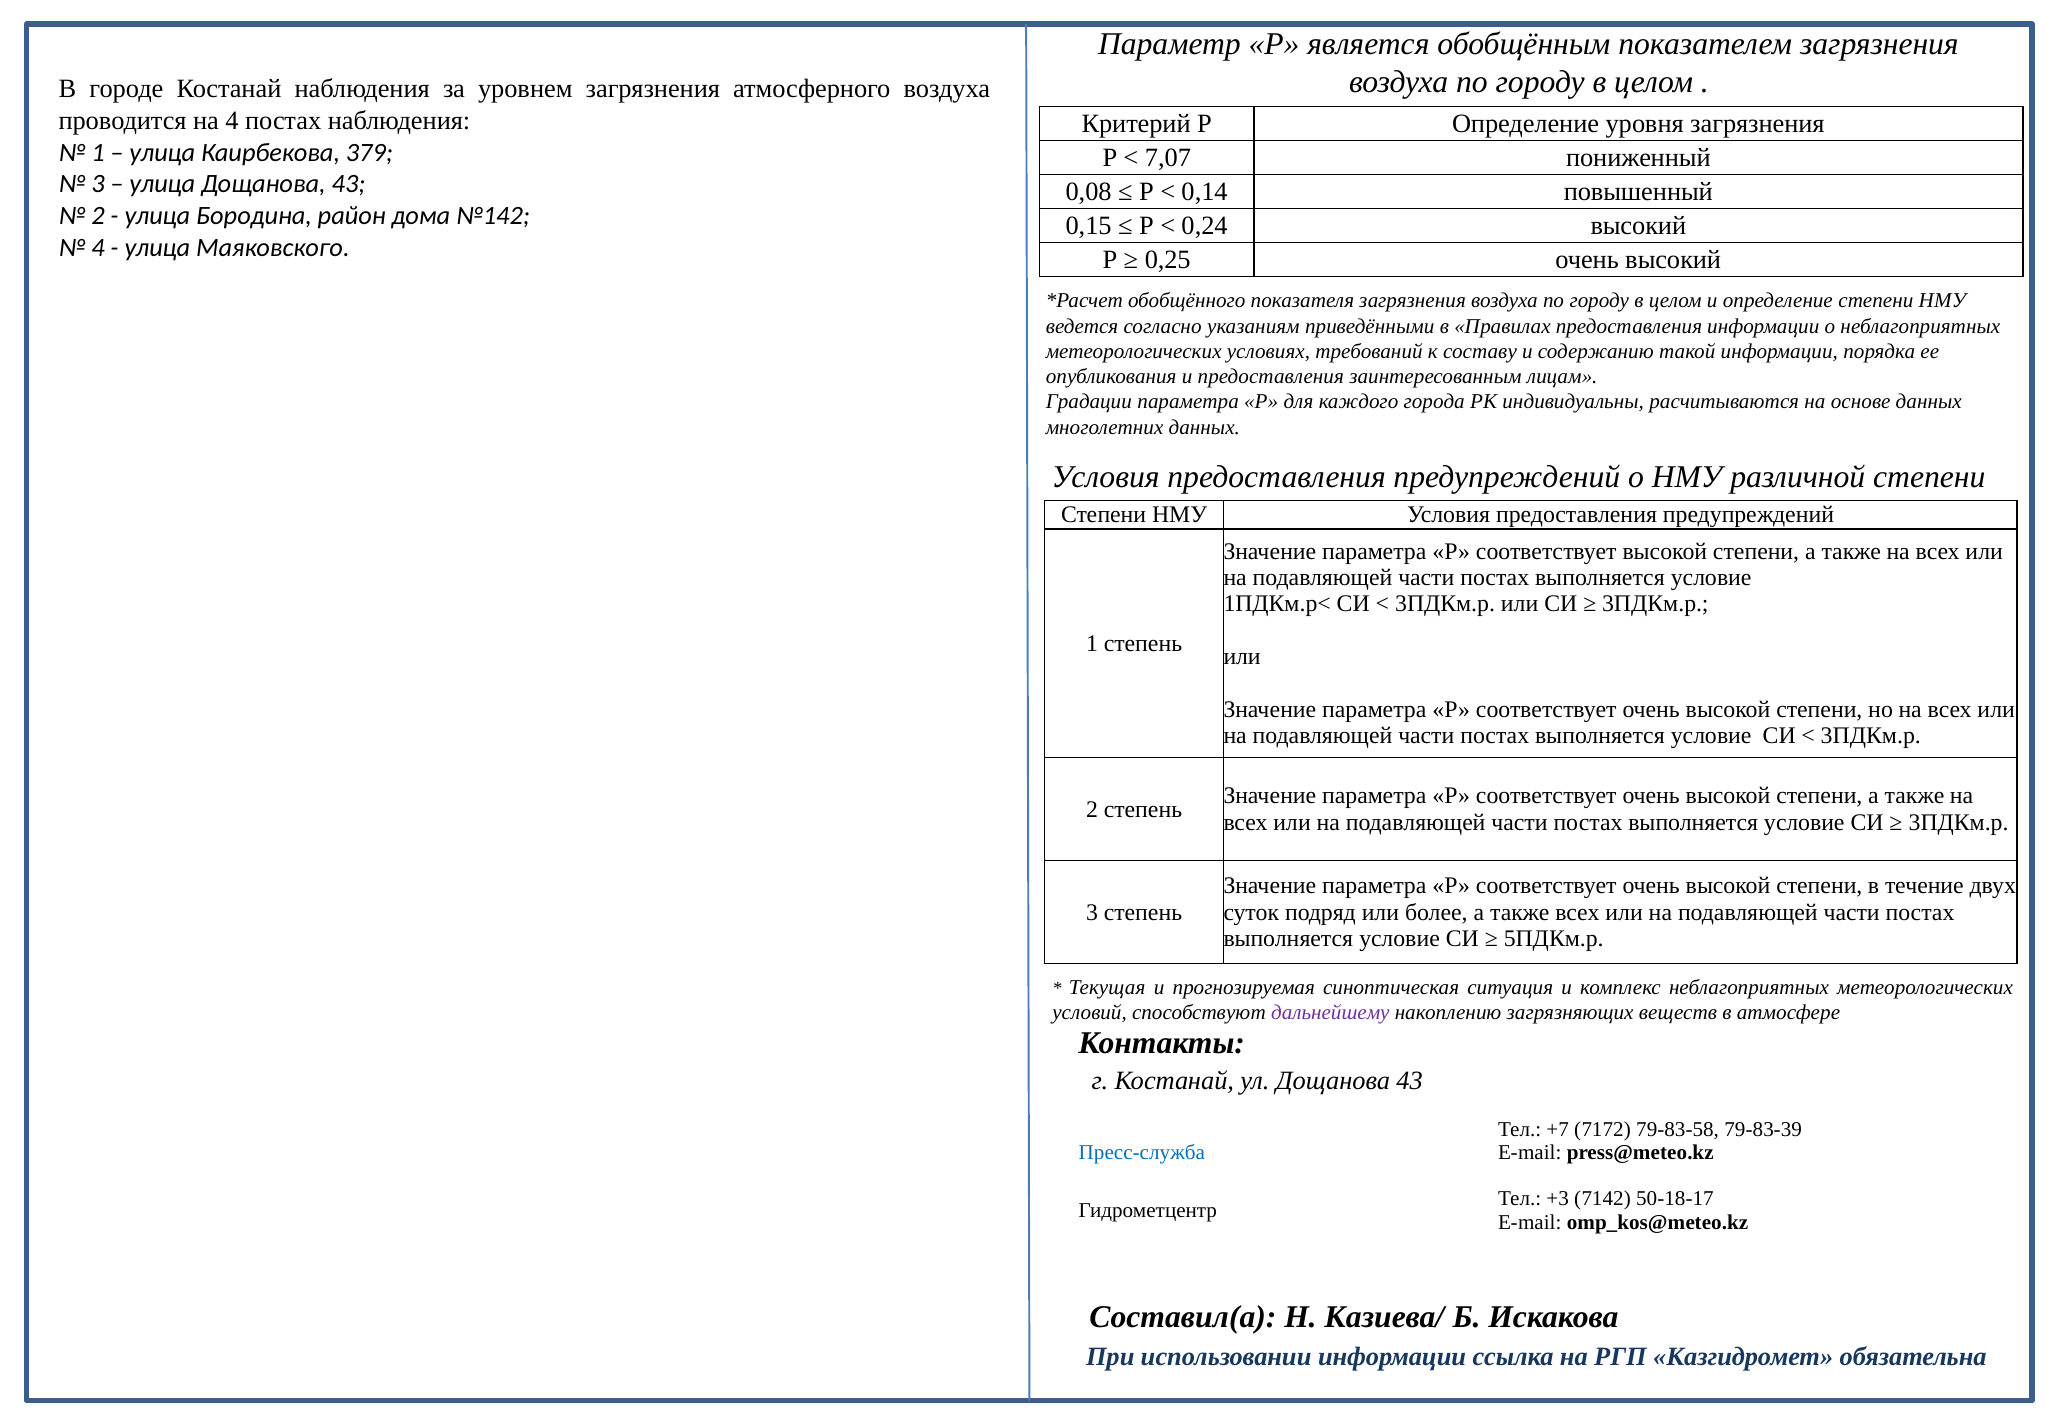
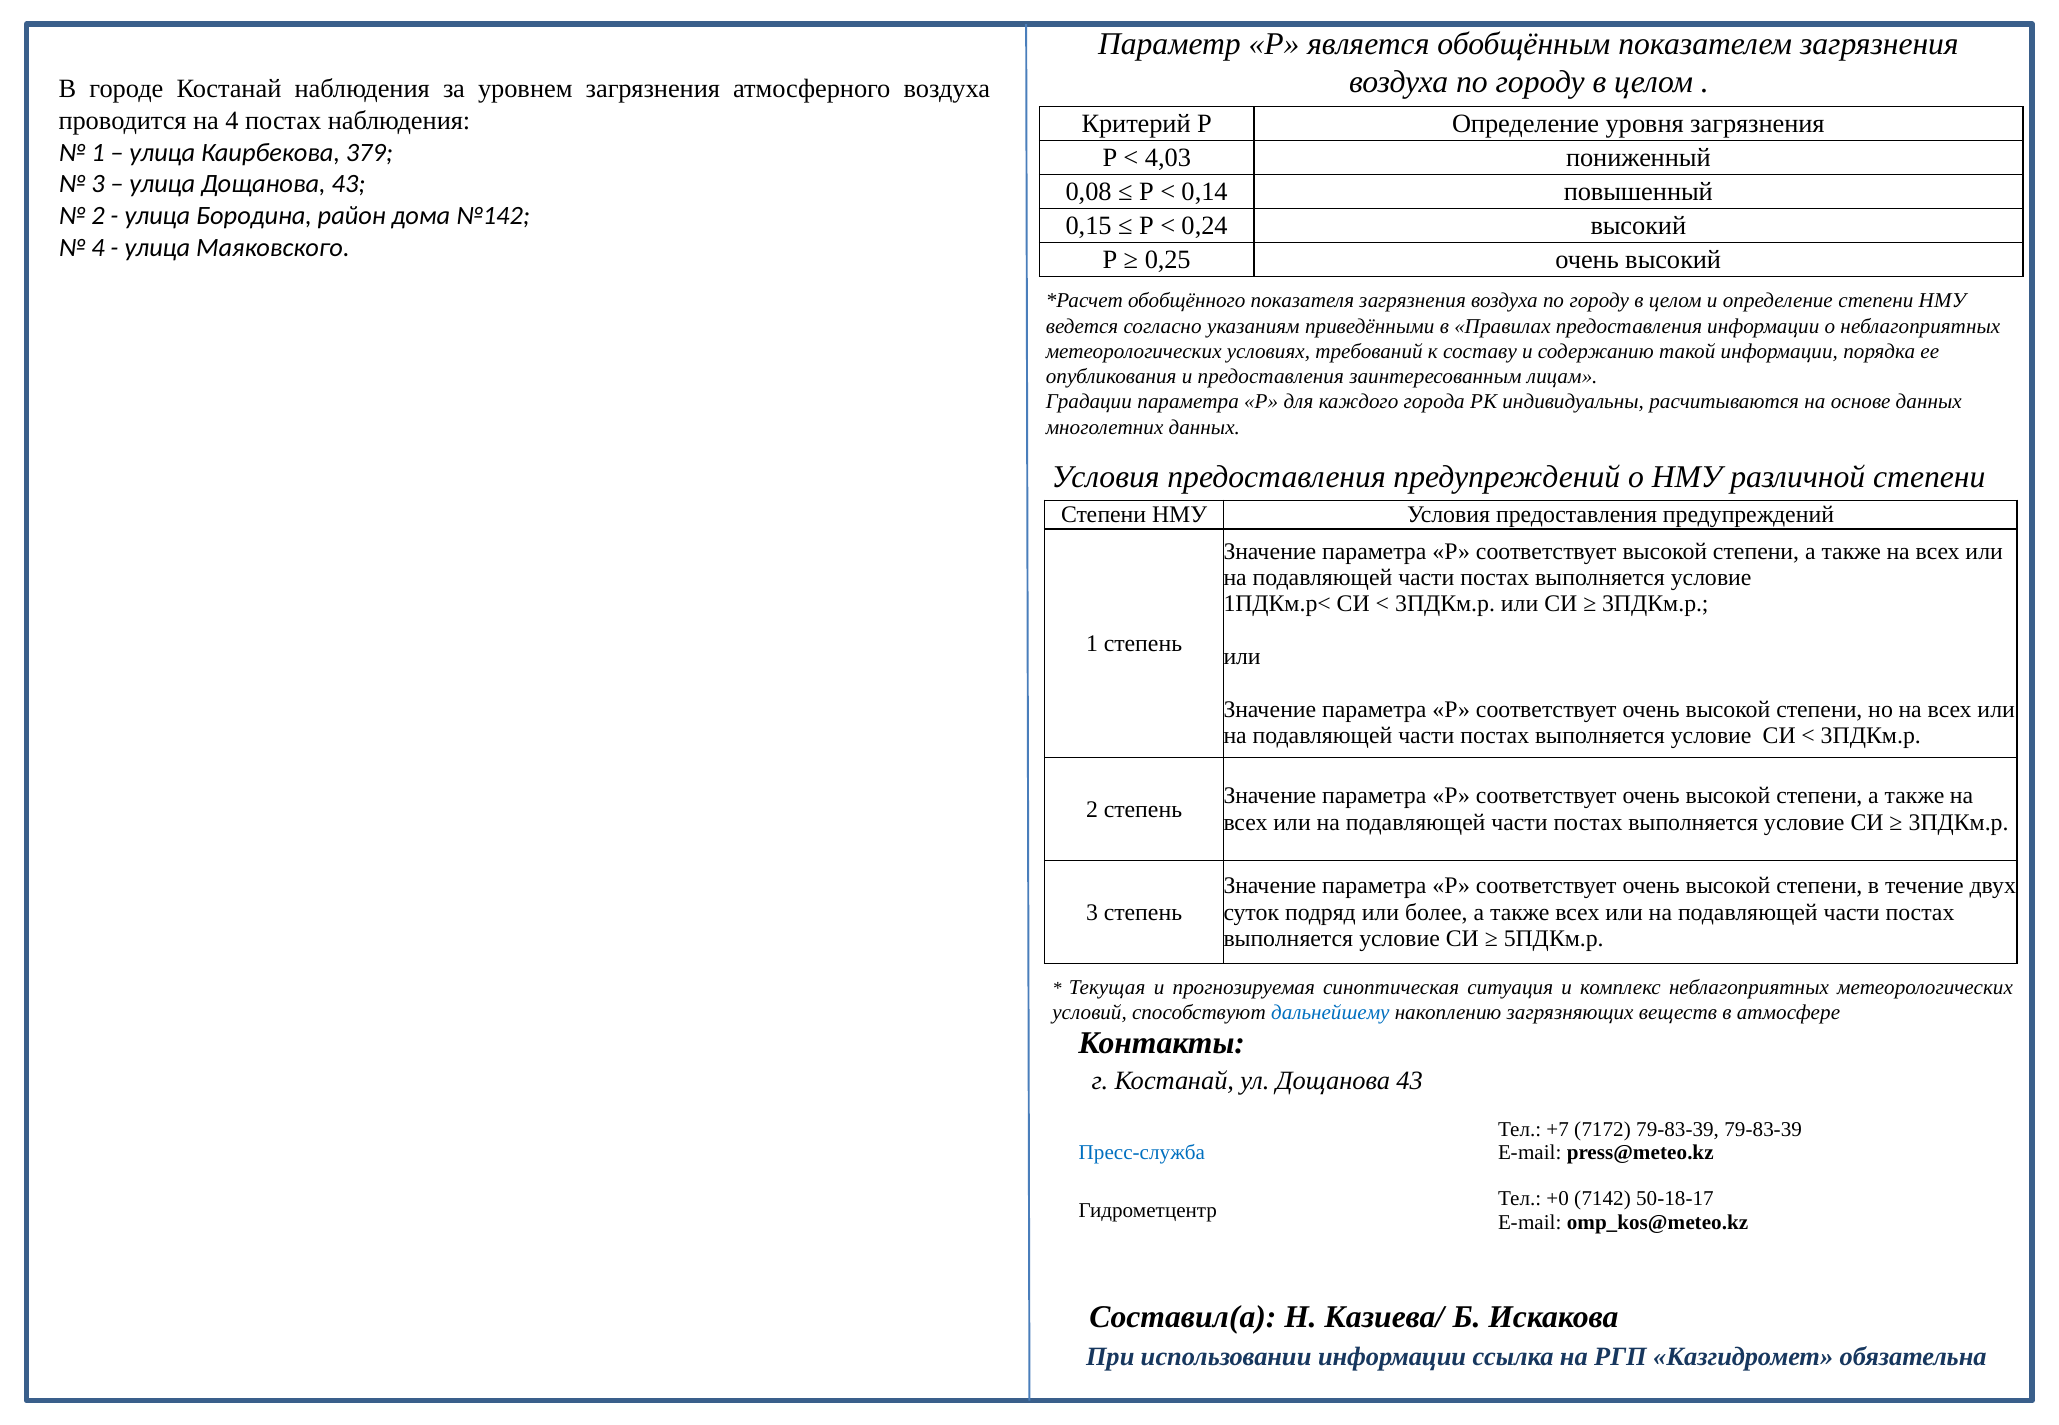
7,07: 7,07 -> 4,03
дальнейшему colour: purple -> blue
7172 79-83-58: 79-83-58 -> 79-83-39
+3: +3 -> +0
